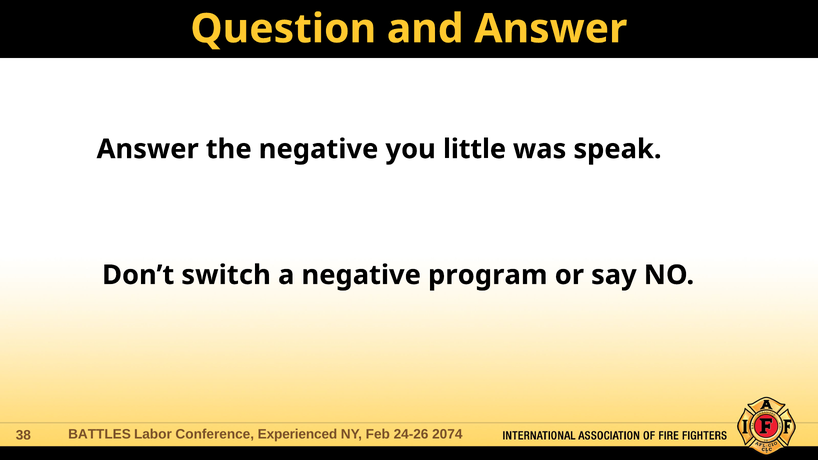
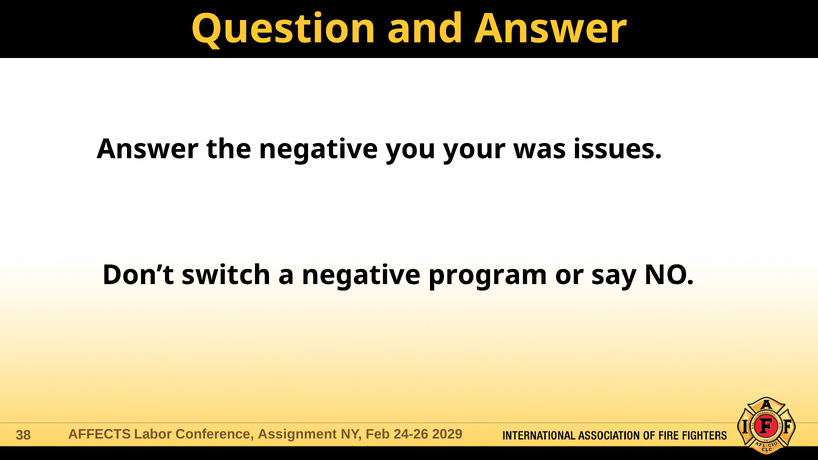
little: little -> your
speak: speak -> issues
BATTLES: BATTLES -> AFFECTS
Experienced: Experienced -> Assignment
2074: 2074 -> 2029
